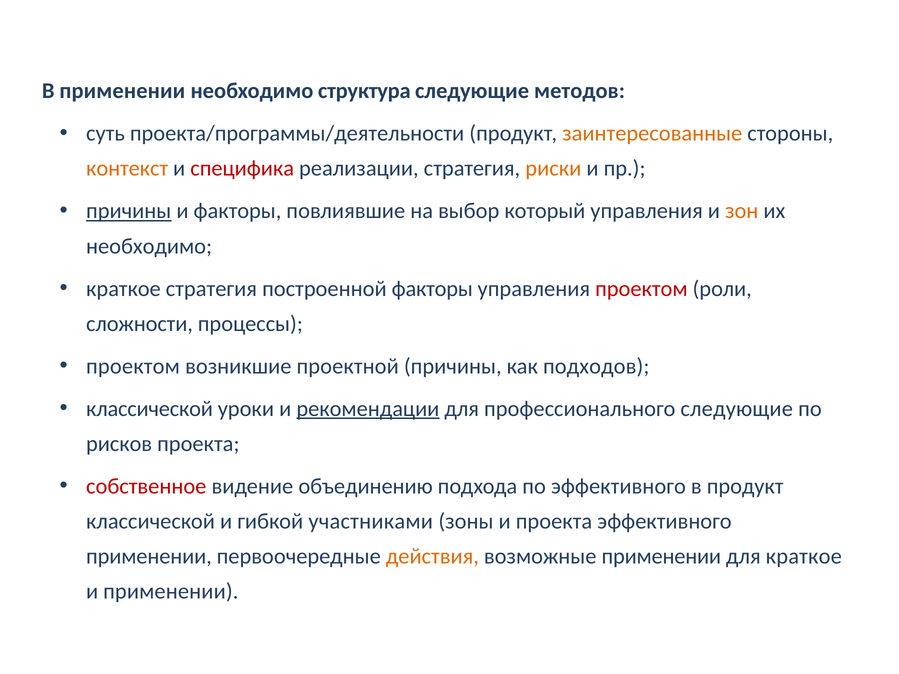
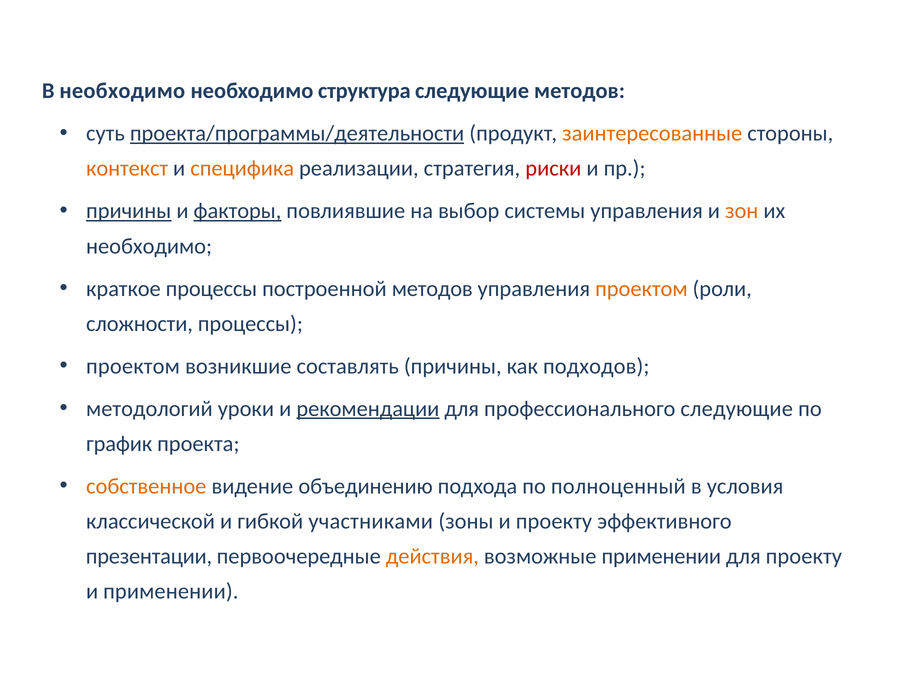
В применении: применении -> необходимо
проекта/программы/деятельности underline: none -> present
специфика colour: red -> orange
риски colour: orange -> red
факторы at (237, 211) underline: none -> present
который: который -> системы
краткое стратегия: стратегия -> процессы
построенной факторы: факторы -> методов
проектом at (641, 289) colour: red -> orange
проектной: проектной -> составлять
классической at (150, 409): классической -> методологий
рисков: рисков -> график
собственное colour: red -> orange
по эффективного: эффективного -> полноценный
в продукт: продукт -> условия
и проекта: проекта -> проекту
применении at (149, 557): применении -> презентации
для краткое: краткое -> проекту
